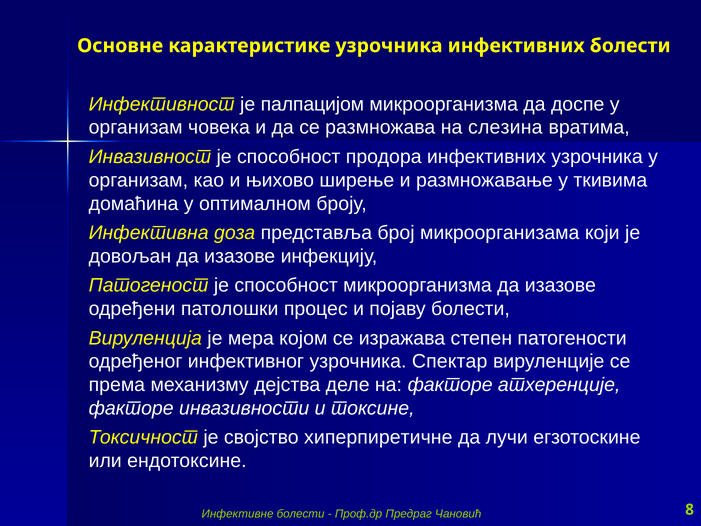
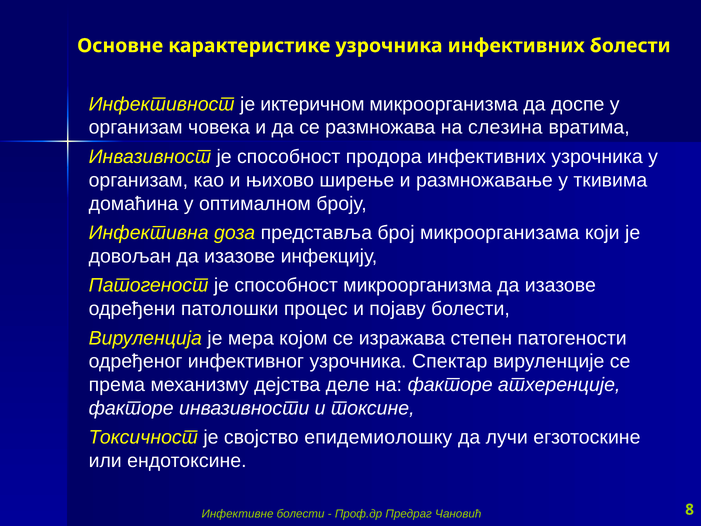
палпацијом: палпацијом -> иктеричном
хиперпиретичне: хиперпиретичне -> епидемиолошку
